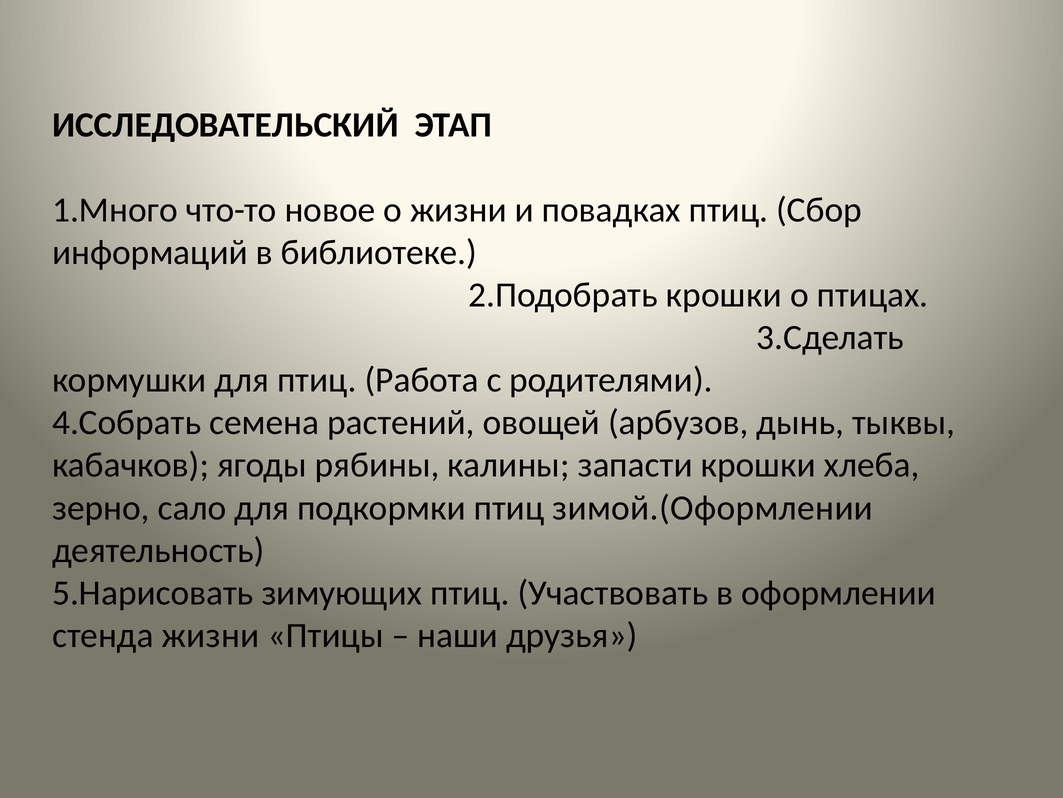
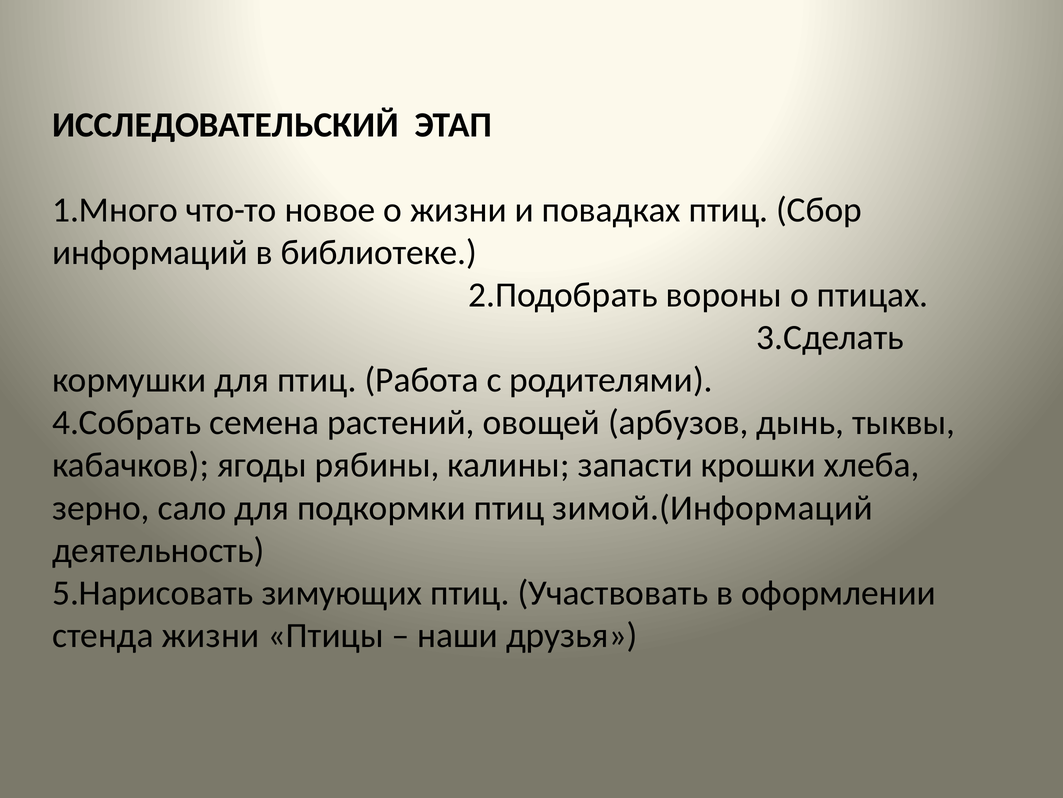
2.Подобрать крошки: крошки -> вороны
зимой.(Оформлении: зимой.(Оформлении -> зимой.(Информаций
